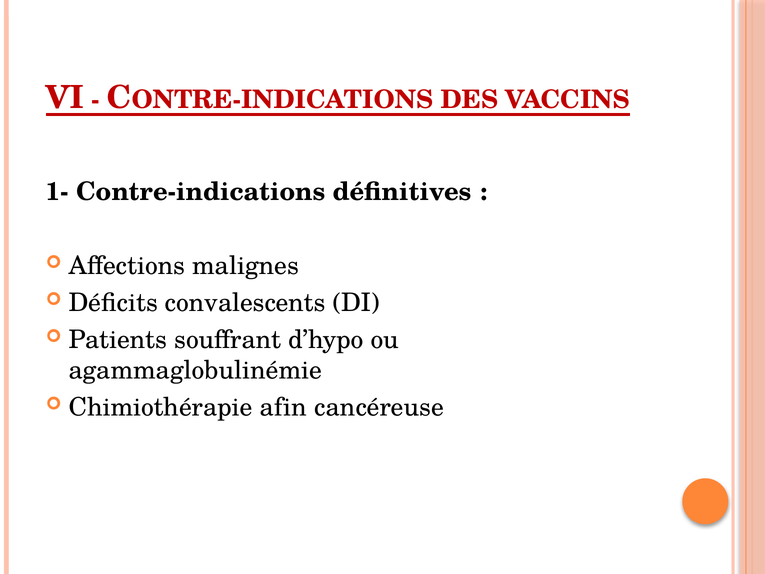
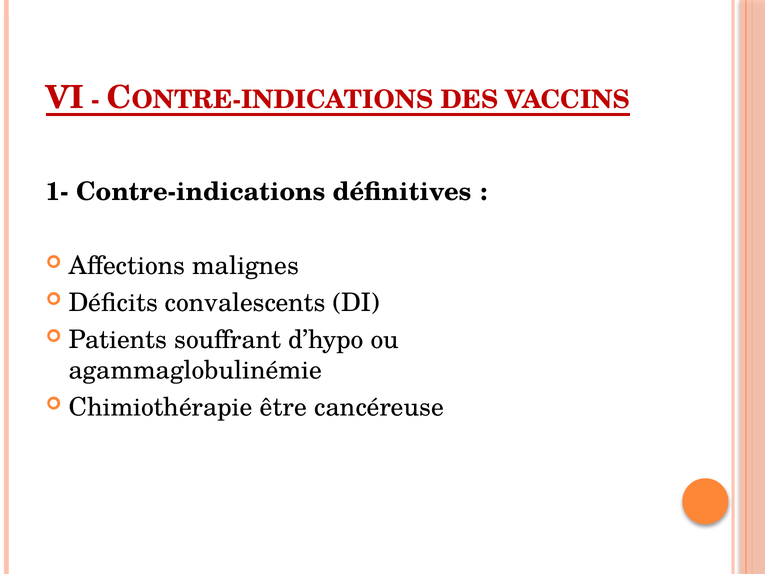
afin: afin -> être
